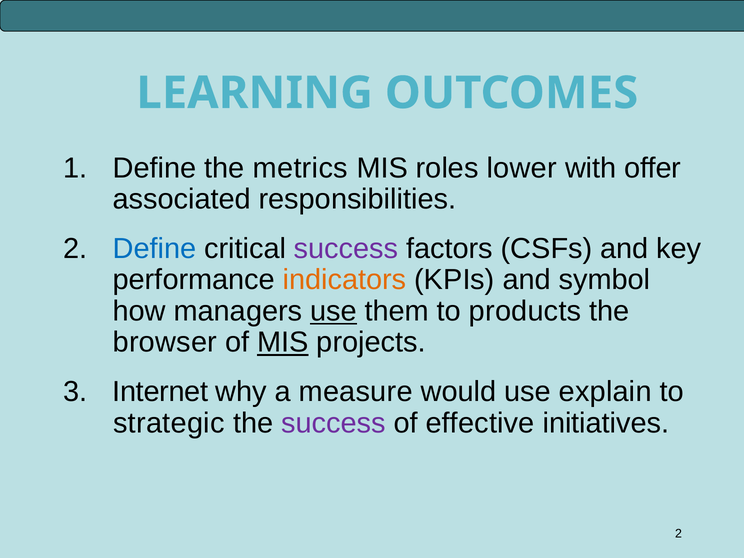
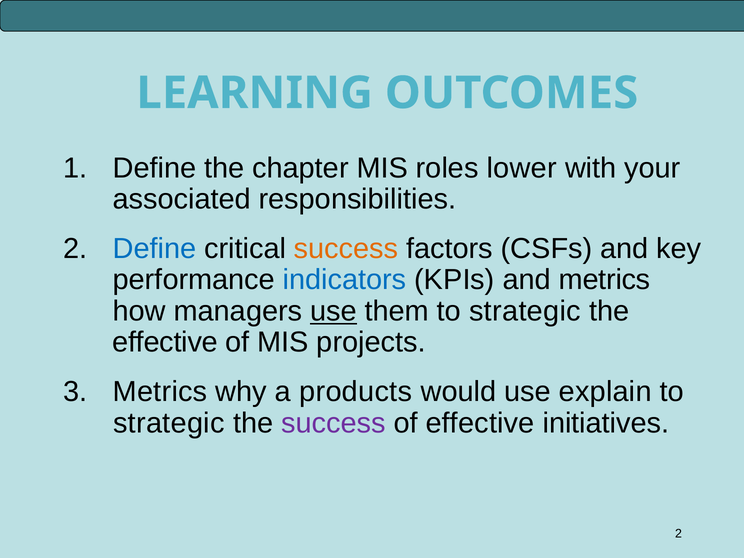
metrics: metrics -> chapter
offer: offer -> your
success at (346, 249) colour: purple -> orange
indicators colour: orange -> blue
and symbol: symbol -> metrics
them to products: products -> strategic
browser at (165, 342): browser -> effective
MIS at (283, 342) underline: present -> none
Internet at (160, 392): Internet -> Metrics
measure: measure -> products
